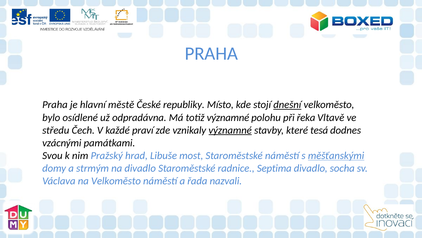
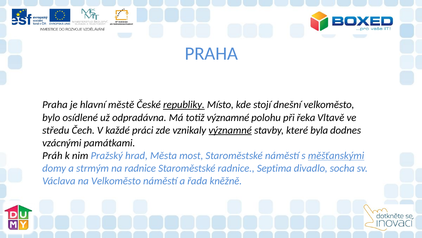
republiky underline: none -> present
dnešní underline: present -> none
praví: praví -> práci
tesá: tesá -> byla
Svou: Svou -> Práh
Libuše: Libuše -> Města
na divadlo: divadlo -> radnice
nazvali: nazvali -> kněžně
